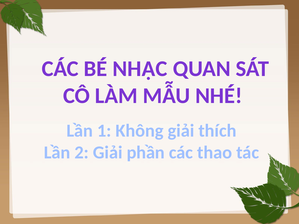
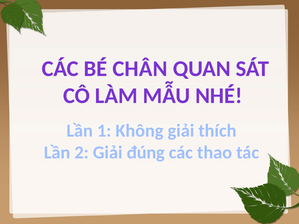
NHẠC: NHẠC -> CHÂN
phần: phần -> đúng
